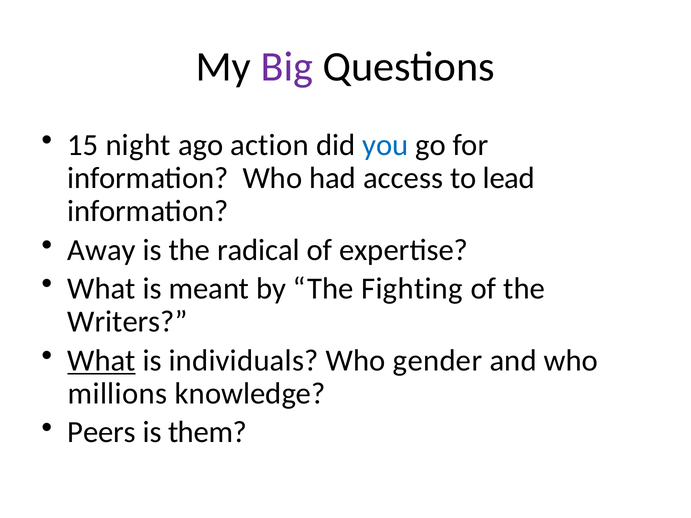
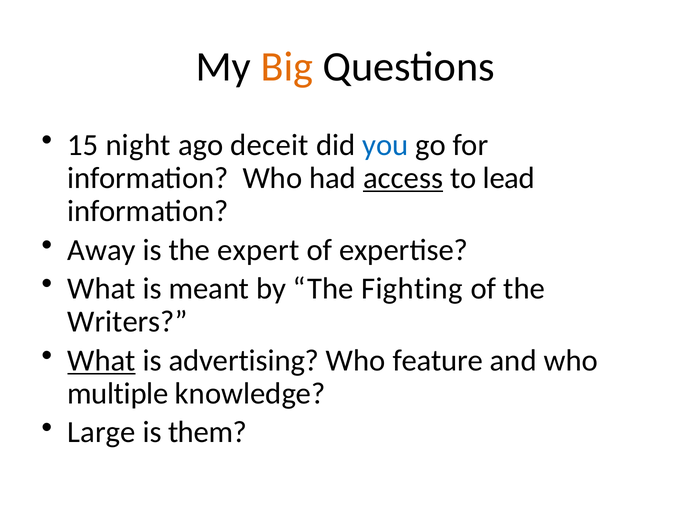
Big colour: purple -> orange
action: action -> deceit
access underline: none -> present
radical: radical -> expert
individuals: individuals -> advertising
gender: gender -> feature
millions: millions -> multiple
Peers: Peers -> Large
